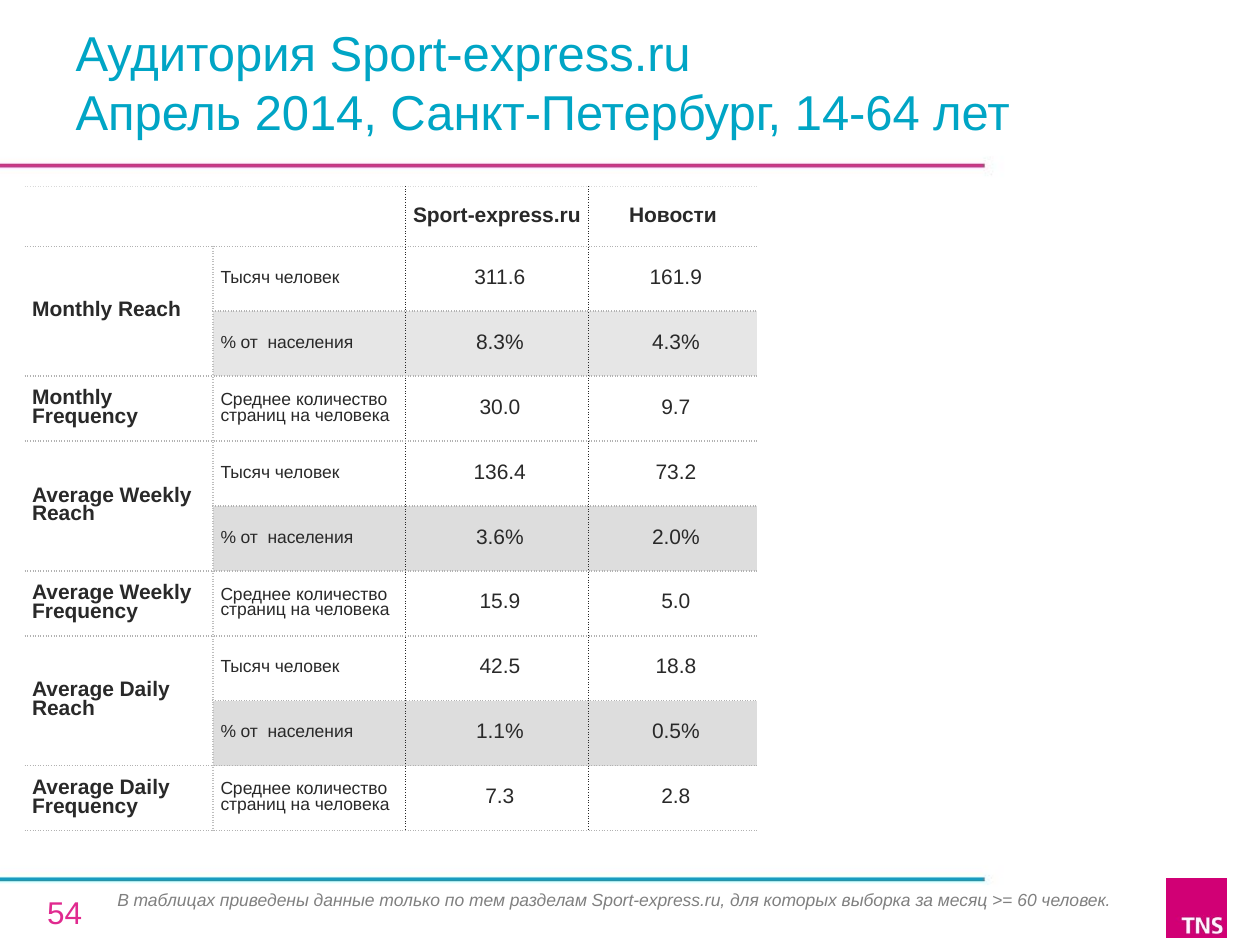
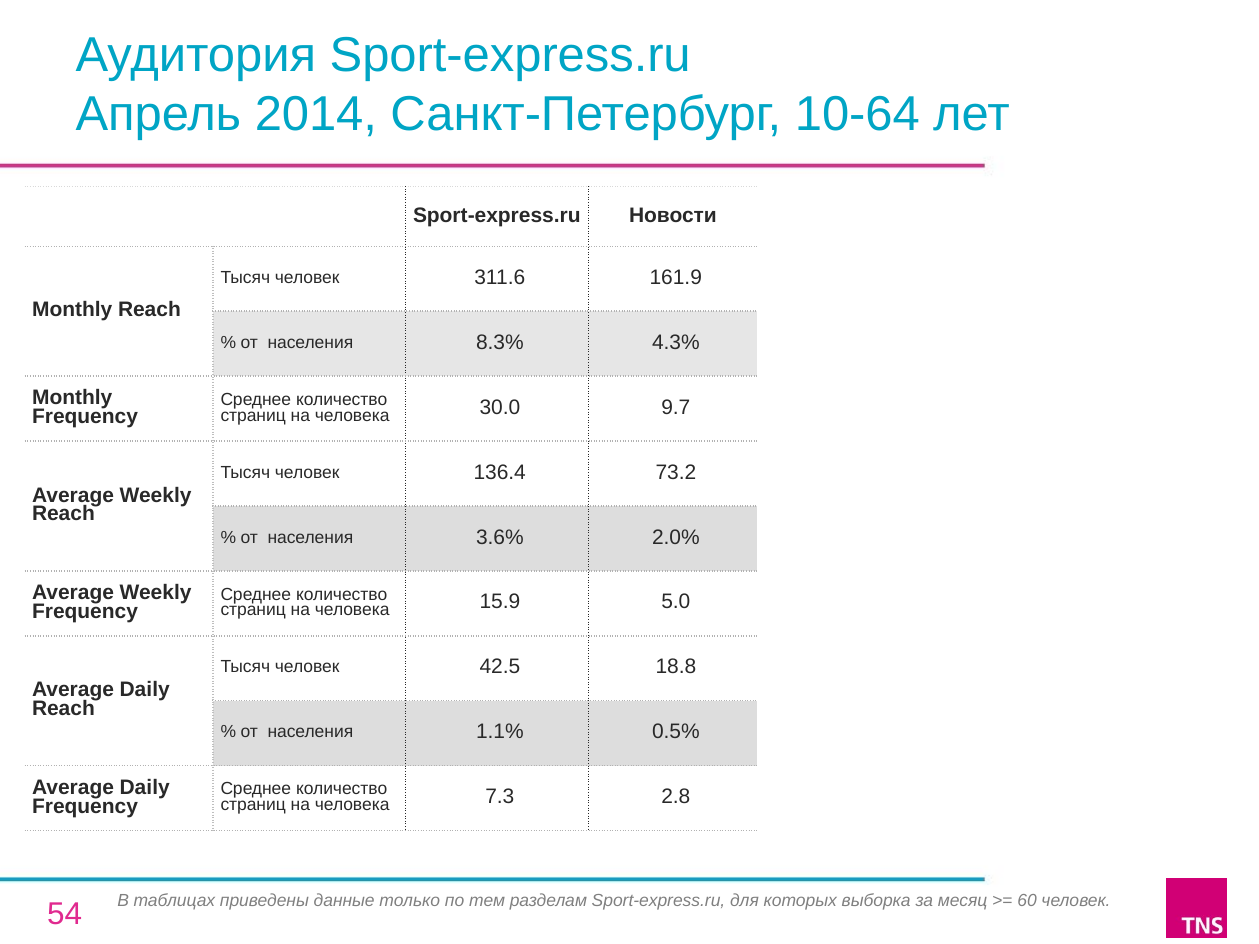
14-64: 14-64 -> 10-64
